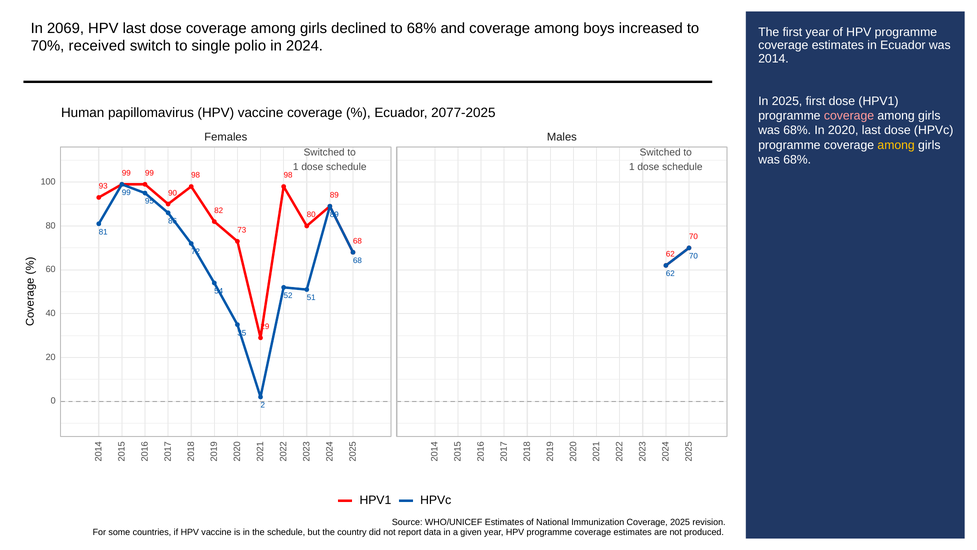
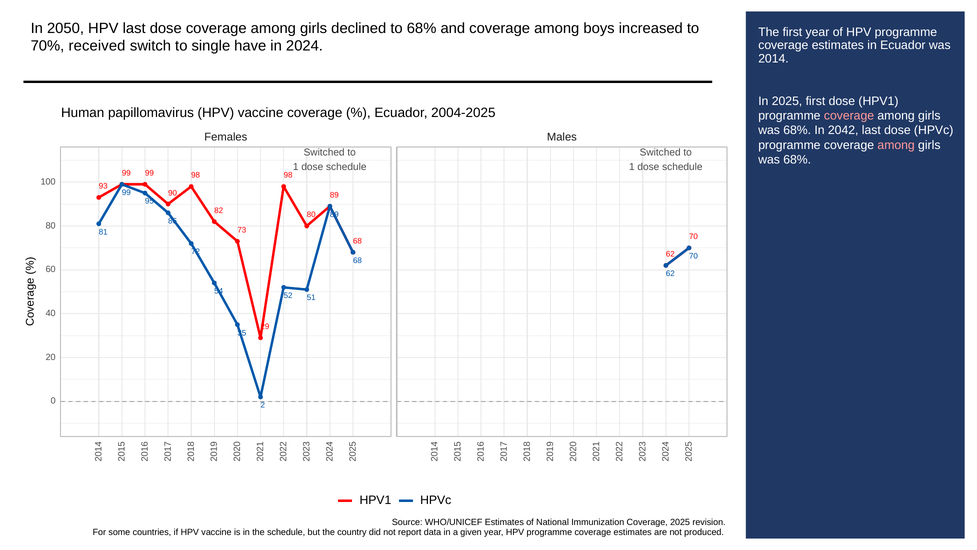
2069: 2069 -> 2050
polio: polio -> have
2077-2025: 2077-2025 -> 2004-2025
2020: 2020 -> 2042
among at (896, 145) colour: yellow -> pink
